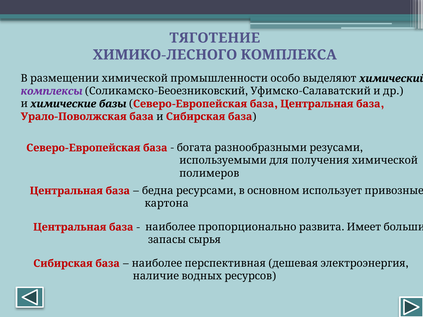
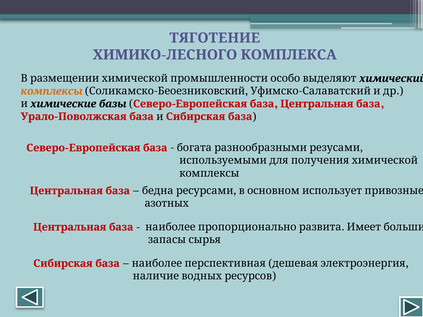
комплексы at (52, 91) colour: purple -> orange
полимеров at (209, 173): полимеров -> комплексы
картона: картона -> азотных
